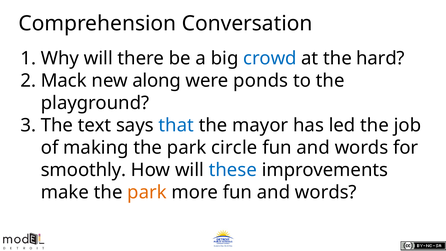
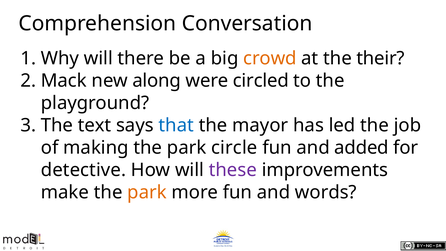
crowd colour: blue -> orange
hard: hard -> their
ponds: ponds -> circled
words at (361, 148): words -> added
smoothly: smoothly -> detective
these colour: blue -> purple
